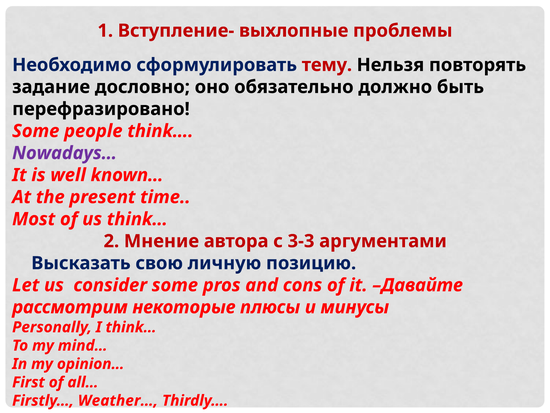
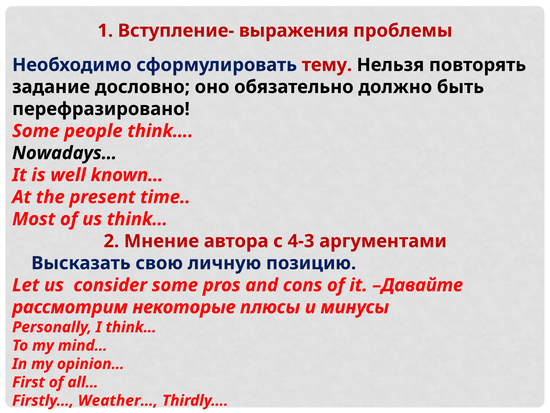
выхлопные: выхлопные -> выражения
Nowadays… colour: purple -> black
3-3: 3-3 -> 4-3
